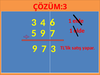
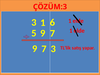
4 at (43, 23): 4 -> 1
